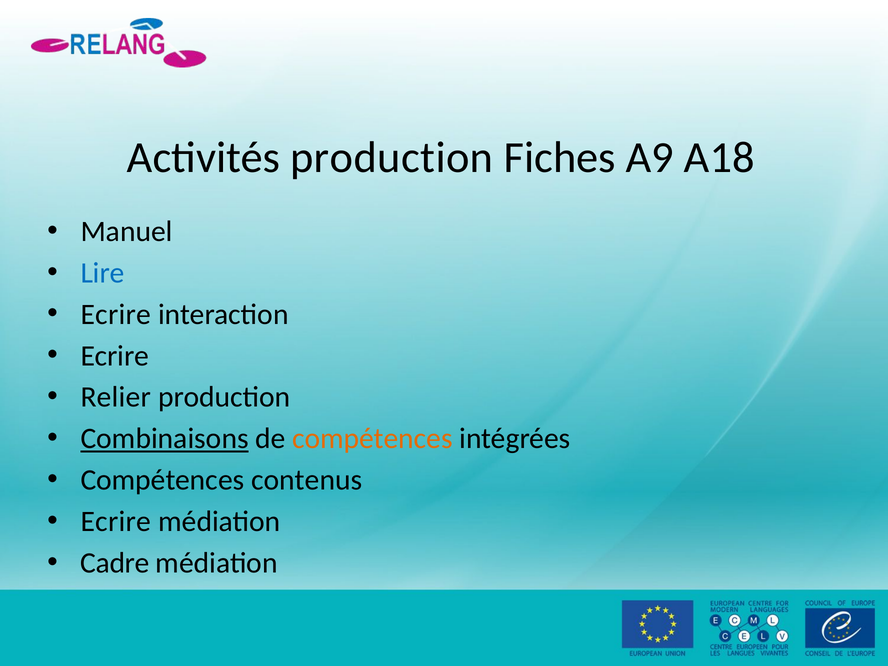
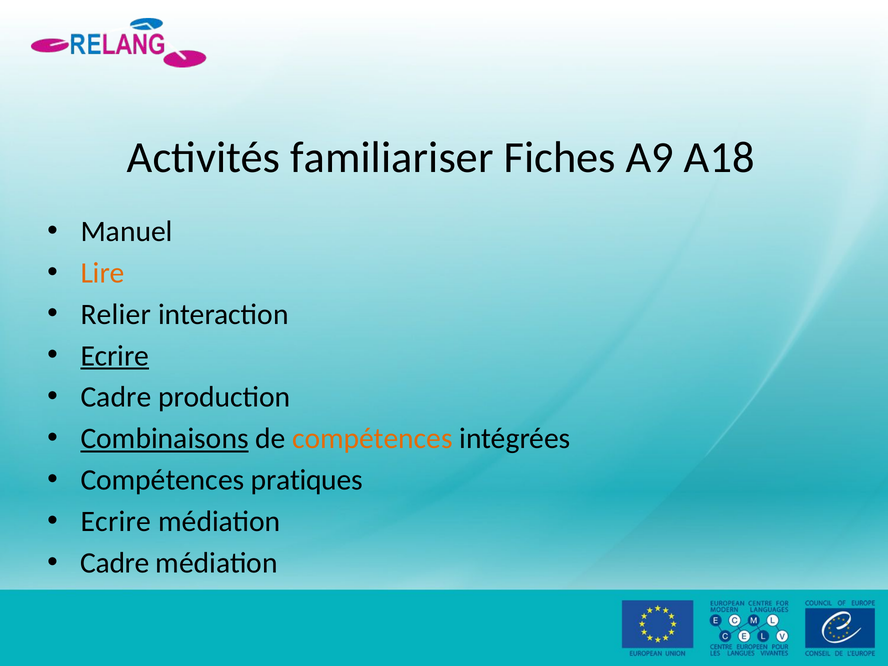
Activités production: production -> familiariser
Lire colour: blue -> orange
Ecrire at (116, 314): Ecrire -> Relier
Ecrire at (115, 356) underline: none -> present
Relier at (116, 397): Relier -> Cadre
contenus: contenus -> pratiques
